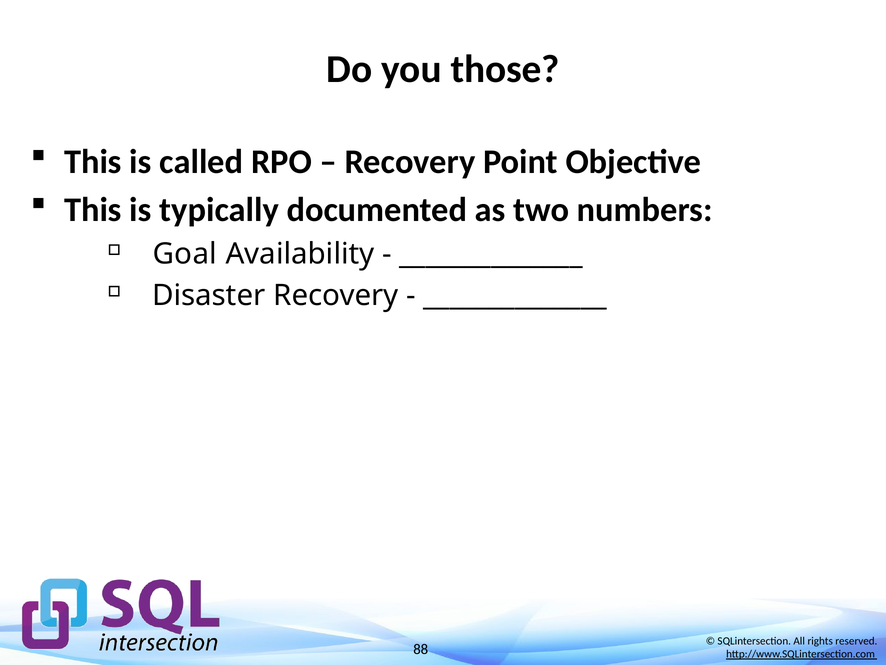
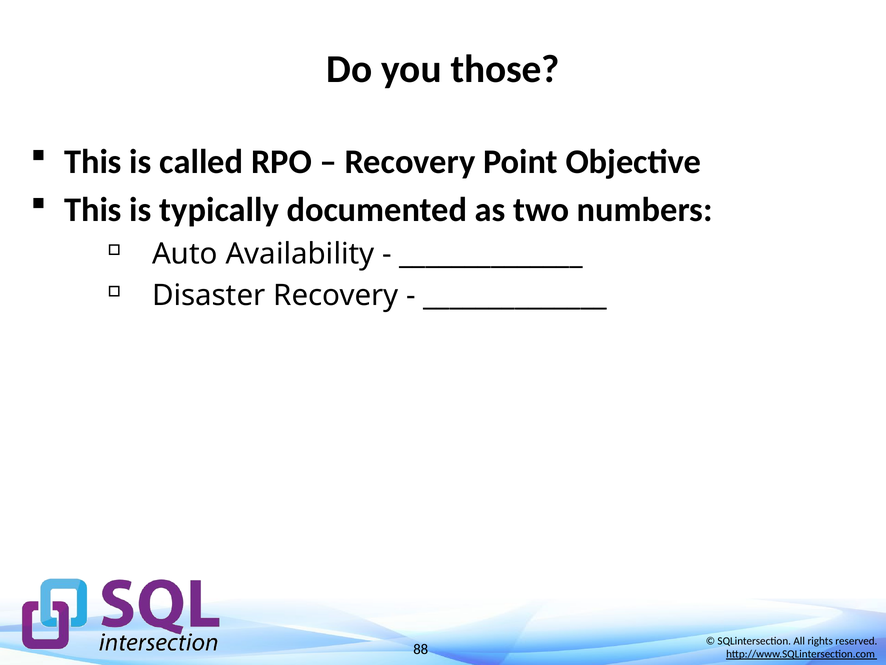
Goal: Goal -> Auto
